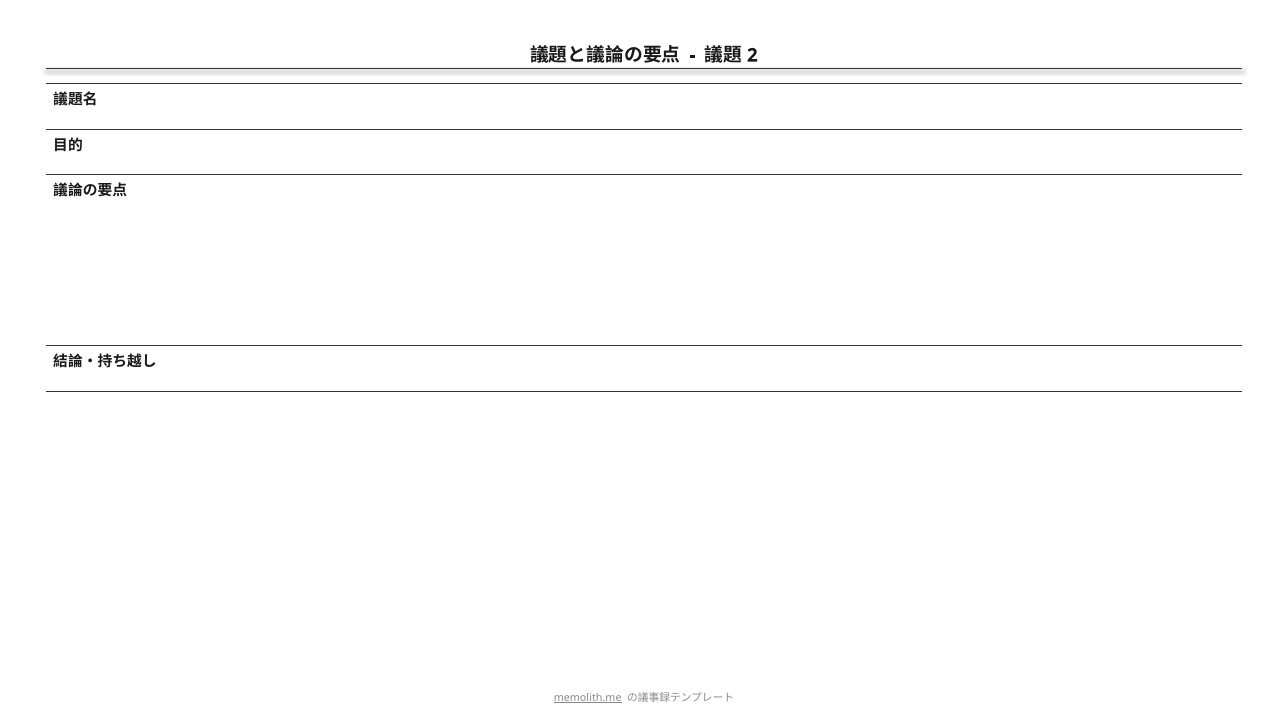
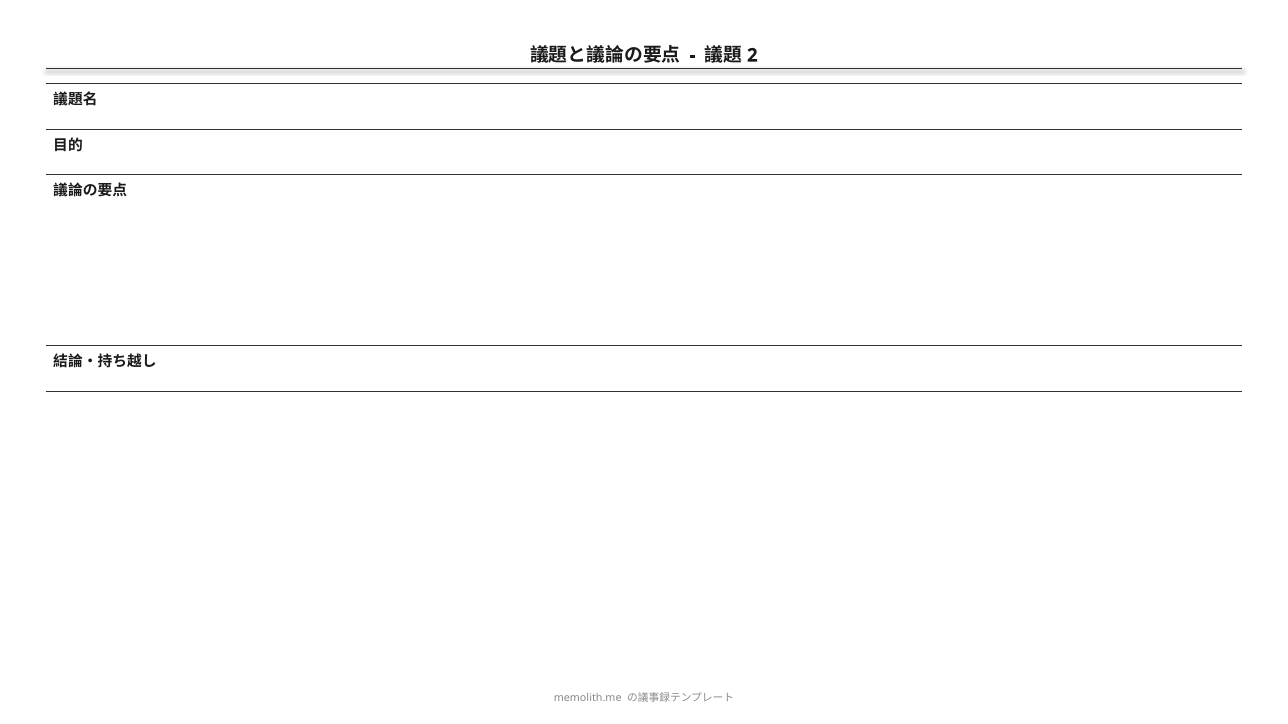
memolith.me underline: present -> none
